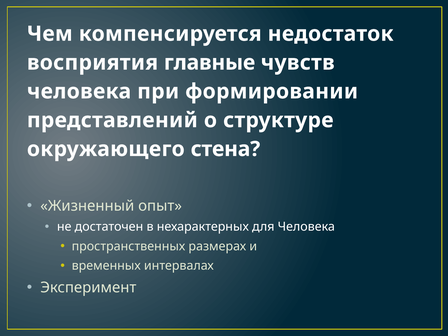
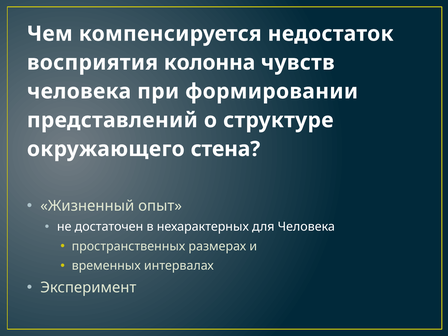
главные: главные -> колонна
